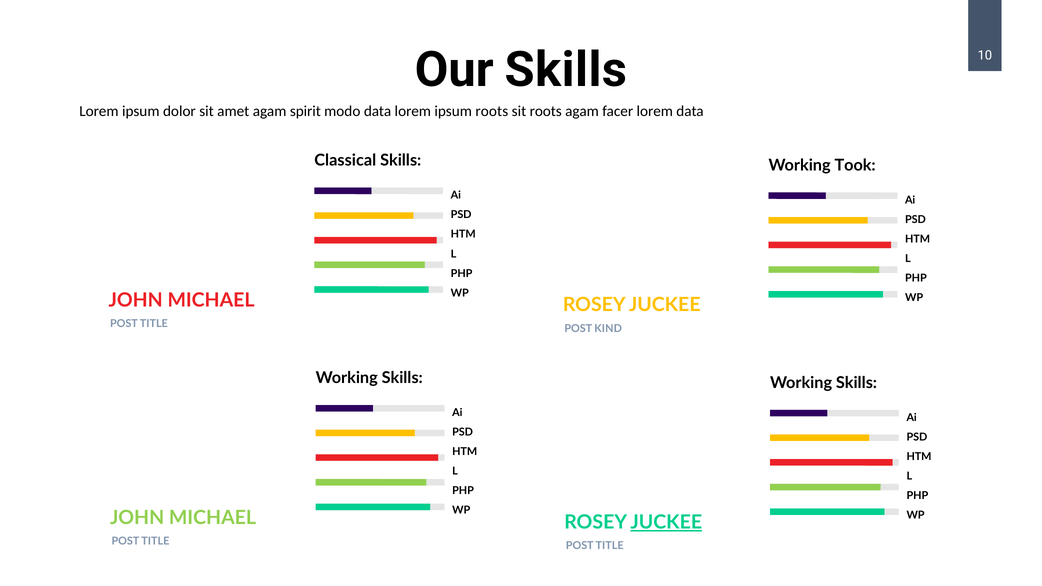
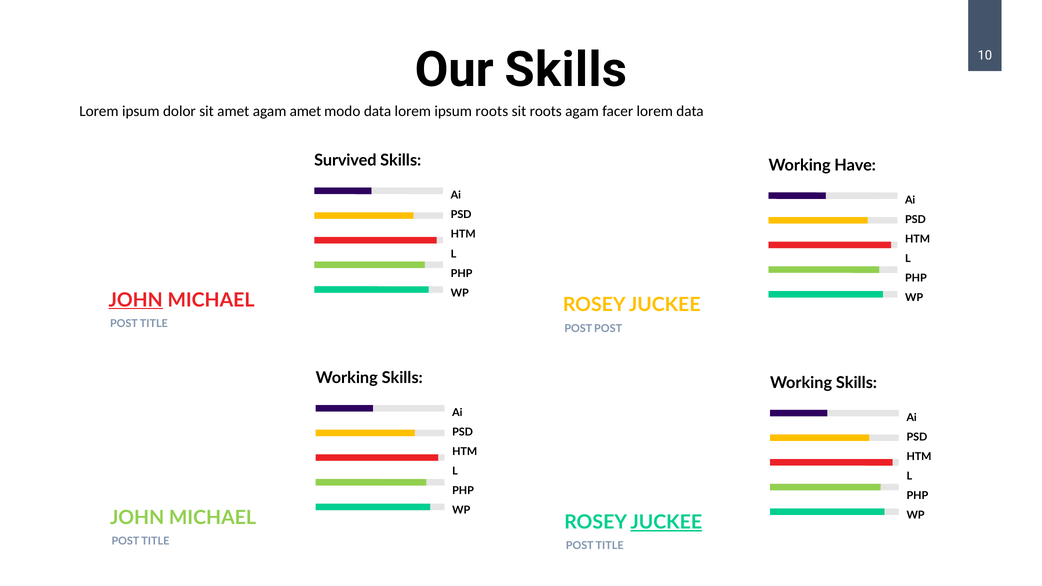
agam spirit: spirit -> amet
Classical: Classical -> Survived
Took: Took -> Have
JOHN at (136, 300) underline: none -> present
POST KIND: KIND -> POST
